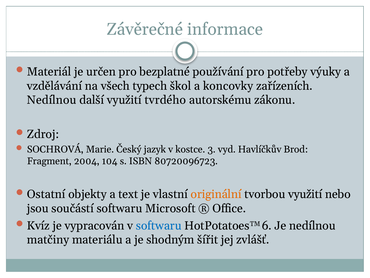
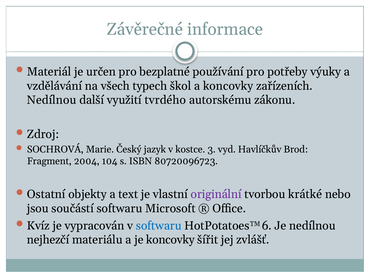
originální colour: orange -> purple
tvorbou využití: využití -> krátké
matčiny: matčiny -> nejhezčí
je shodným: shodným -> koncovky
